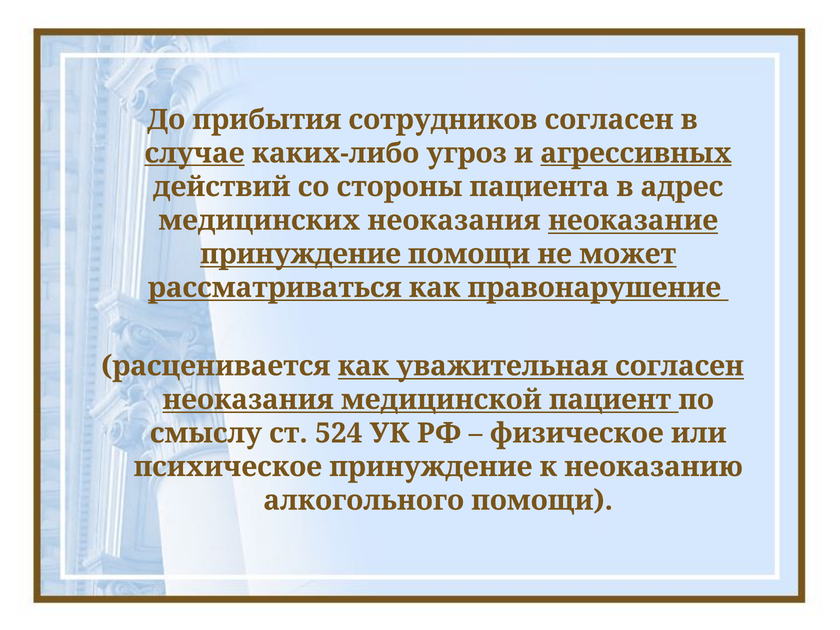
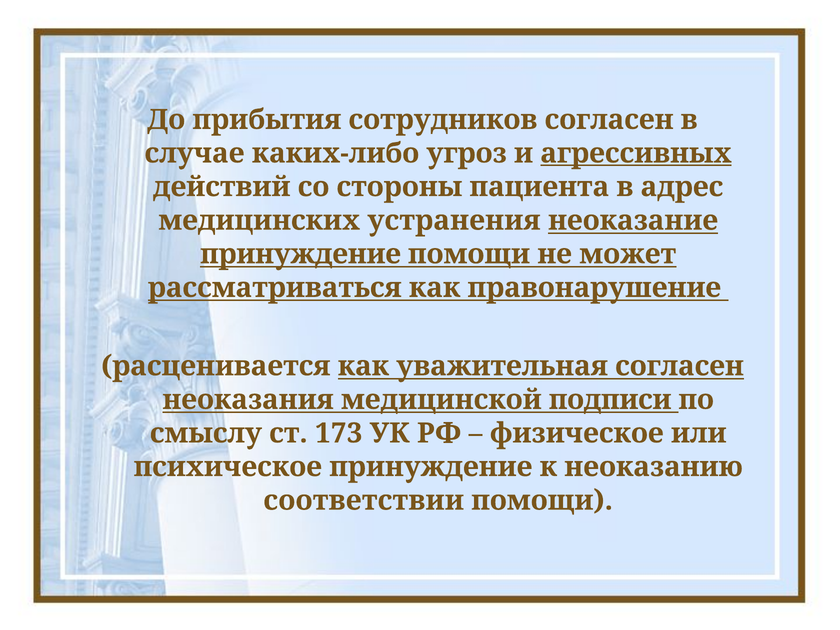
случае underline: present -> none
медицинских неоказания: неоказания -> устранения
пациент: пациент -> подписи
524: 524 -> 173
алкогольного: алкогольного -> соответствии
